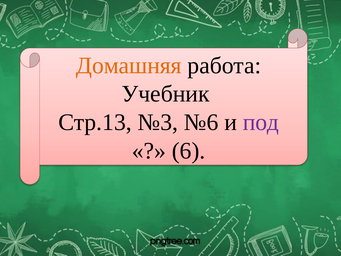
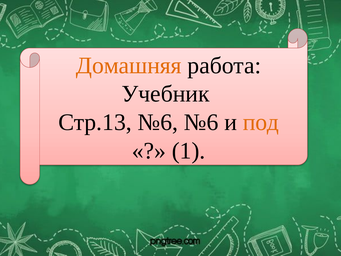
Стр.13 №3: №3 -> №6
под colour: purple -> orange
6: 6 -> 1
